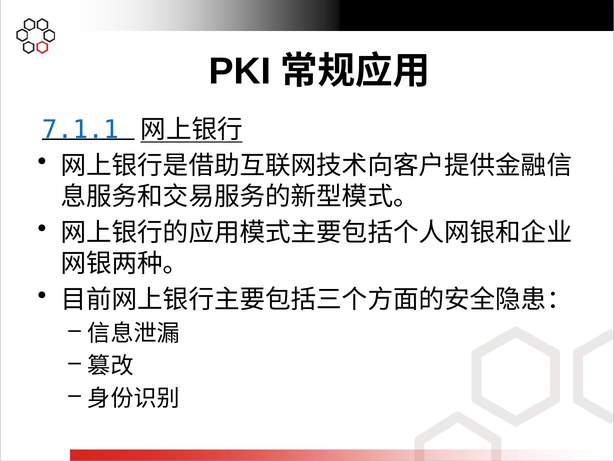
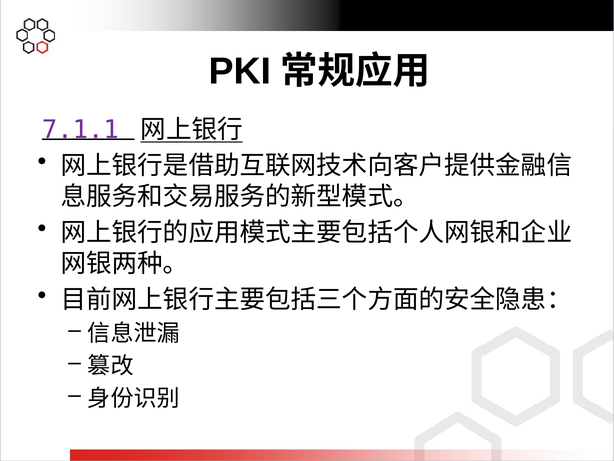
7.1.1 colour: blue -> purple
